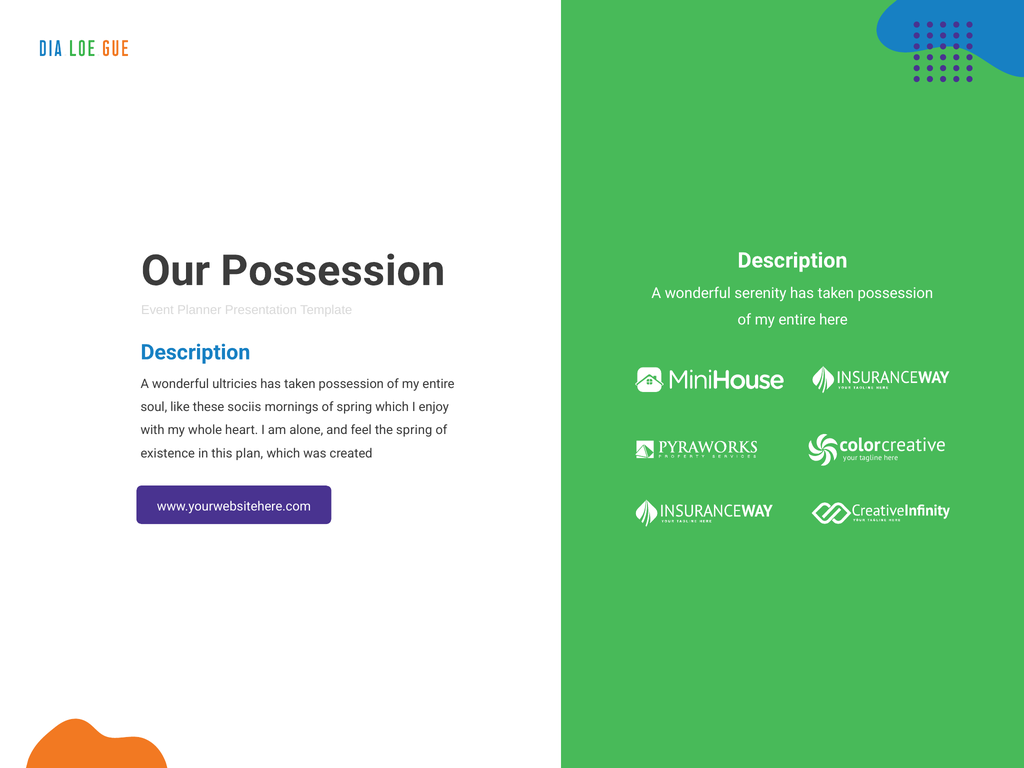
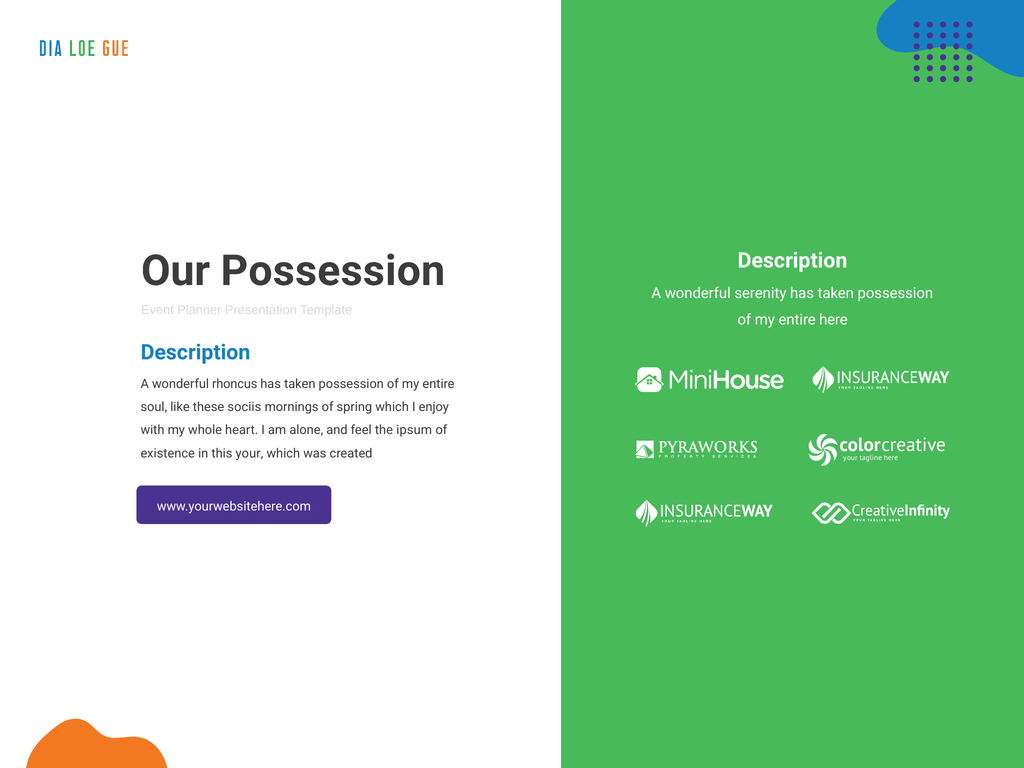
ultricies: ultricies -> rhoncus
the spring: spring -> ipsum
this plan: plan -> your
